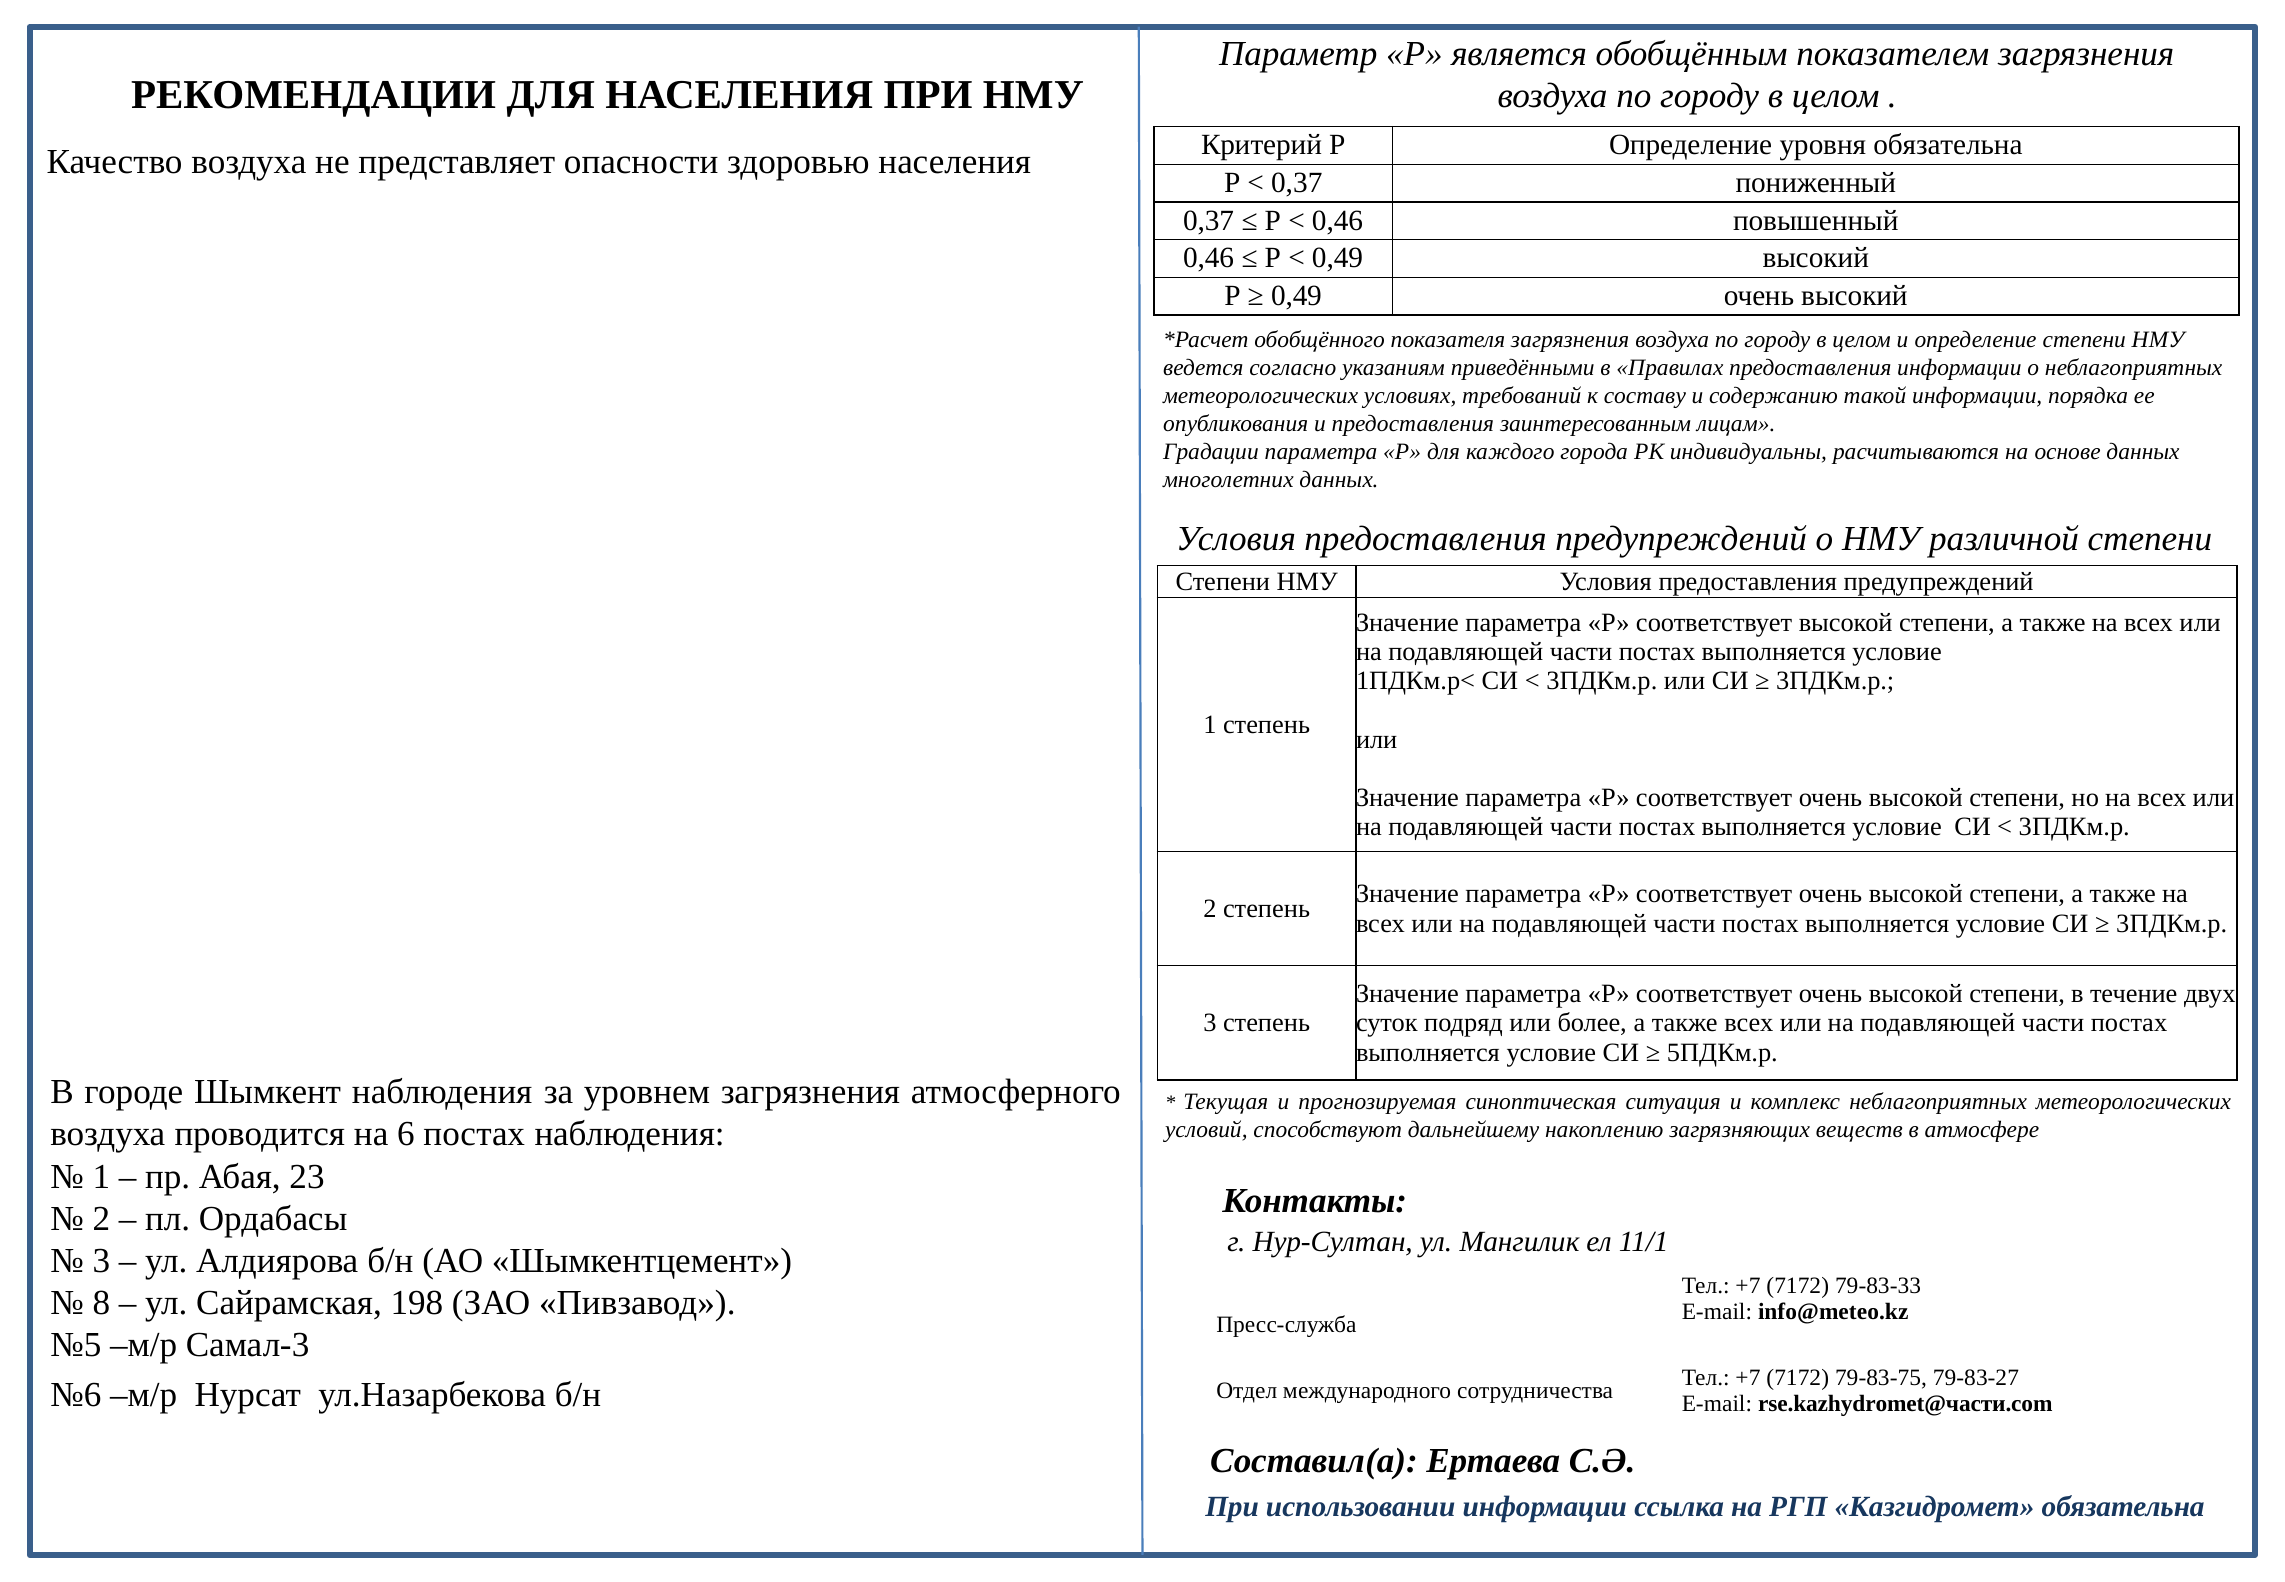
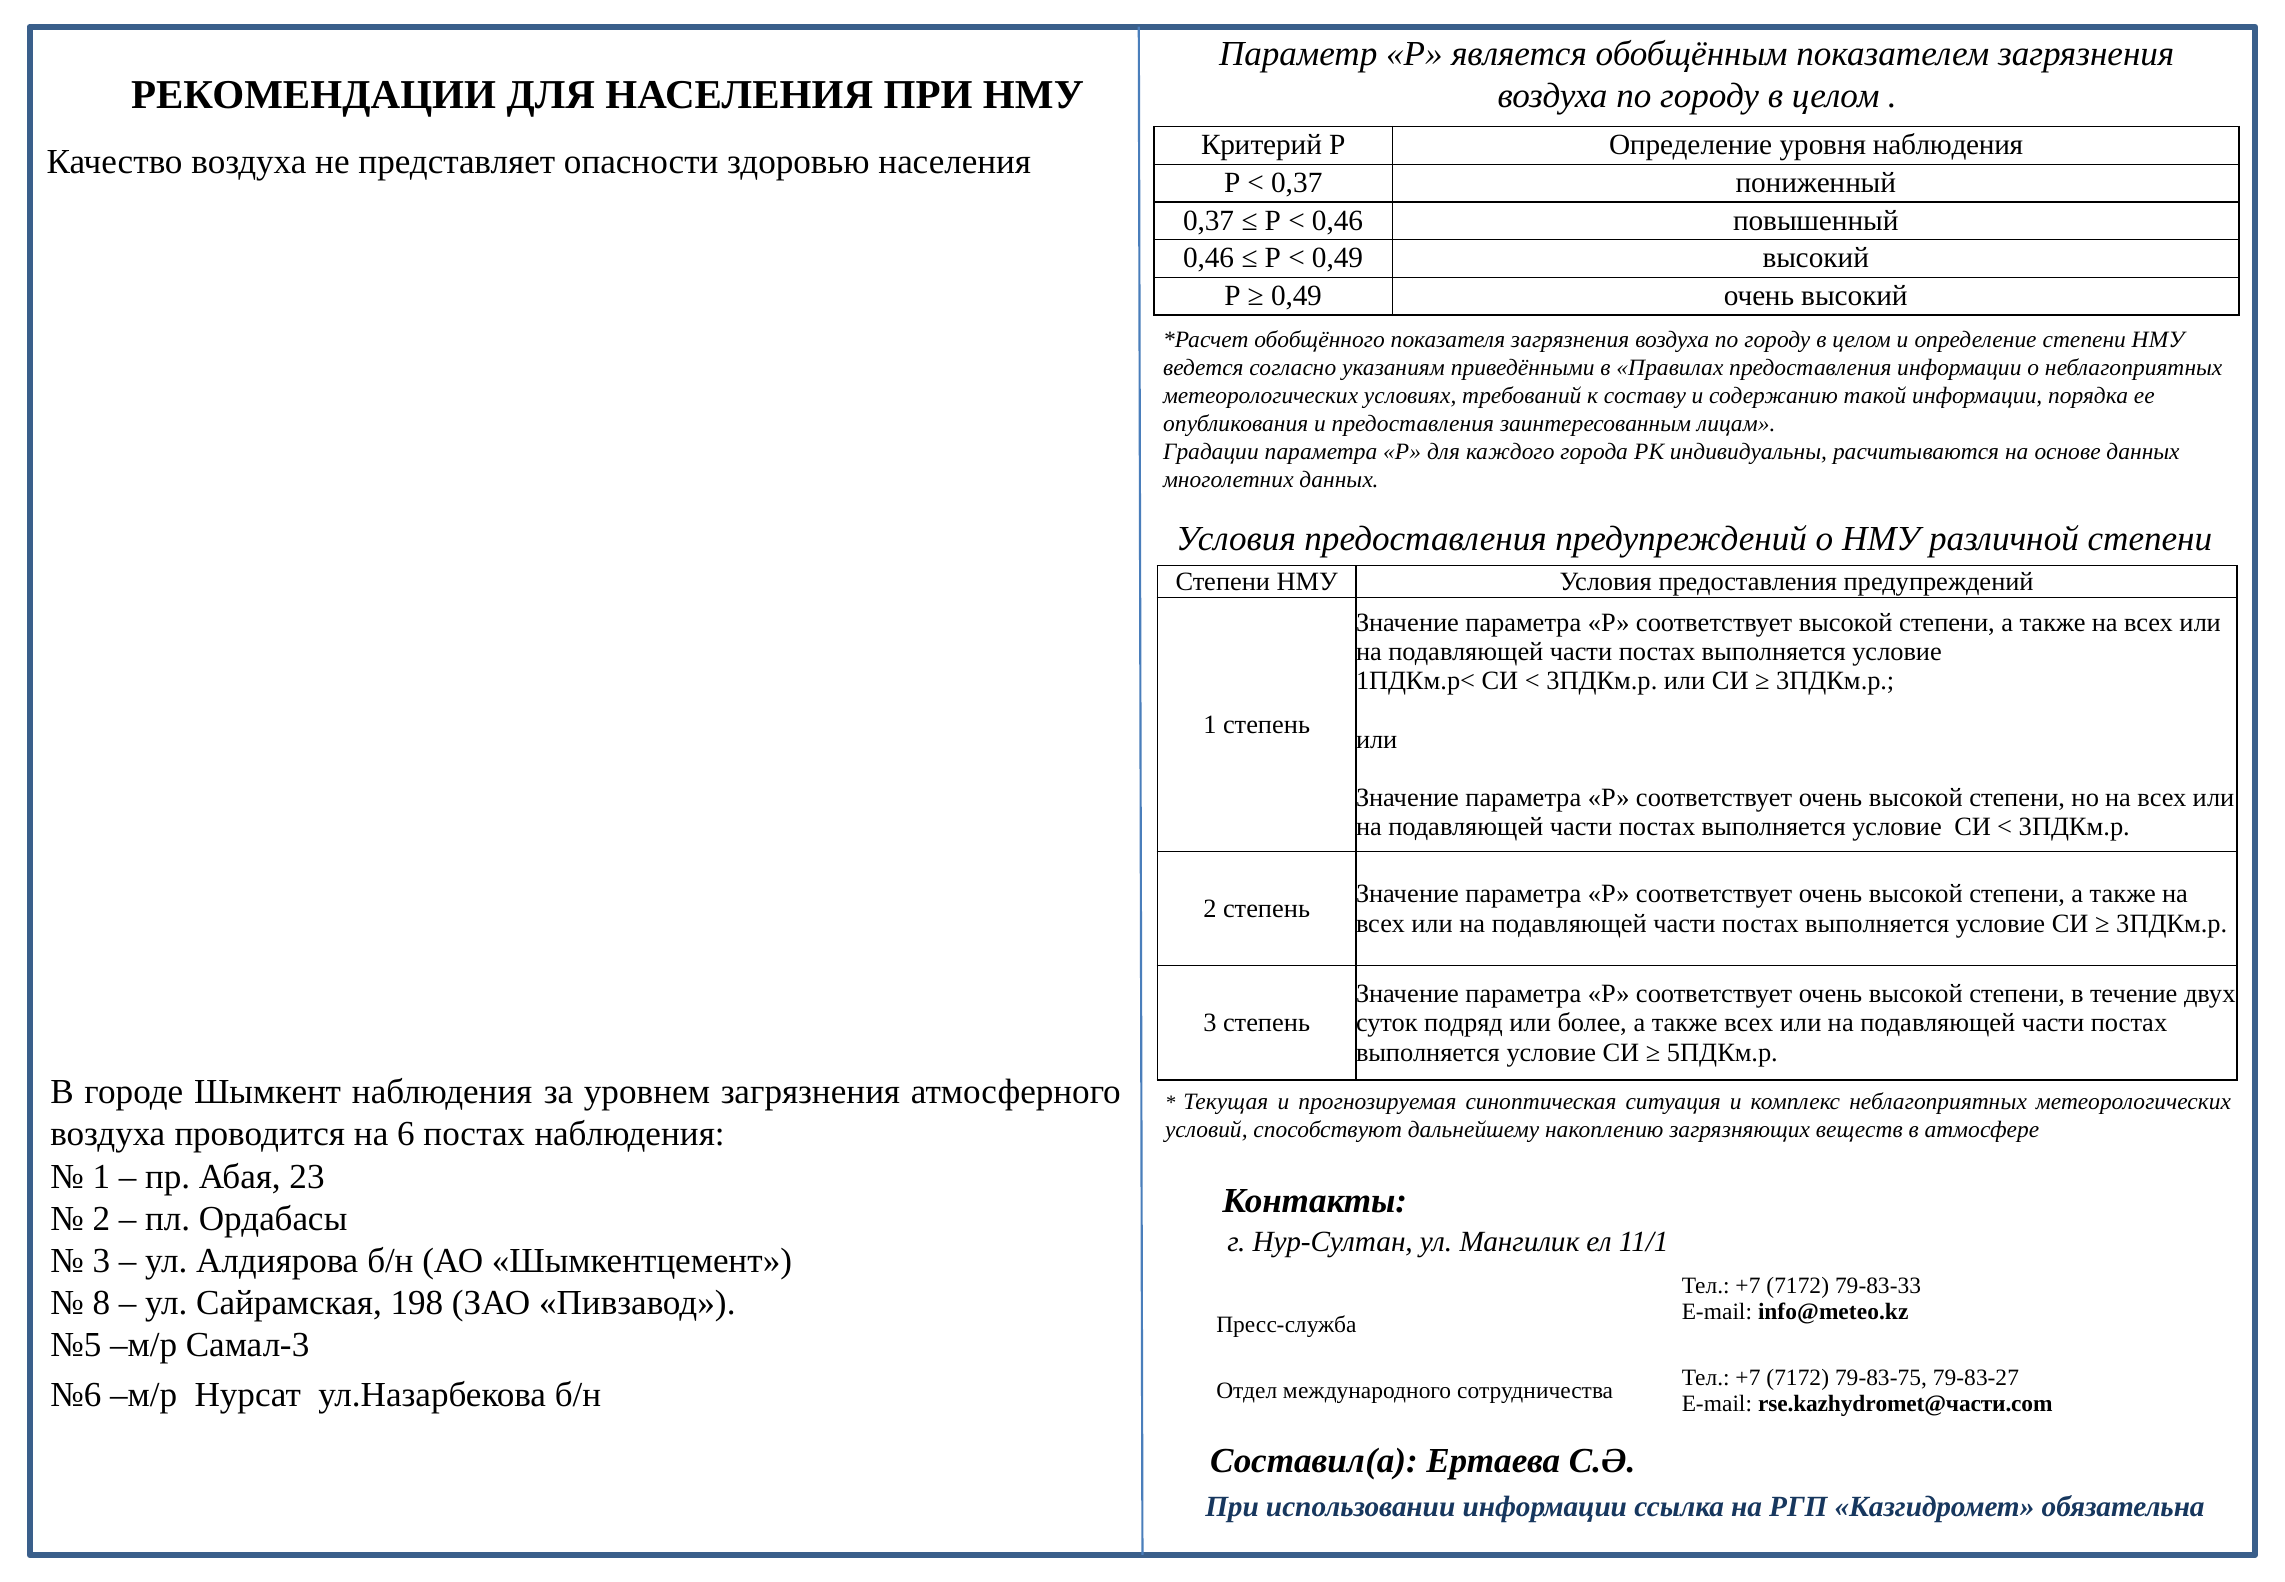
уровня обязательна: обязательна -> наблюдения
